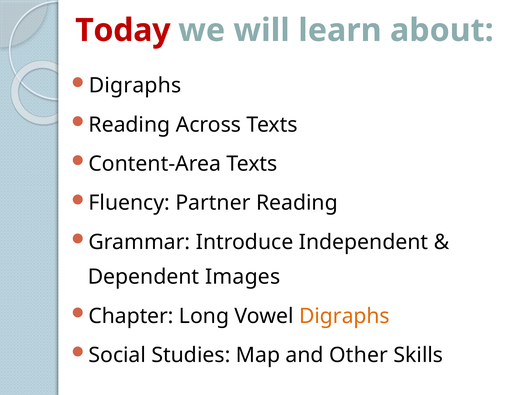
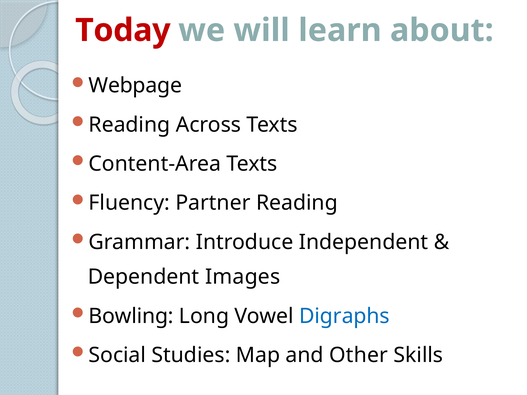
Digraphs at (135, 86): Digraphs -> Webpage
Chapter: Chapter -> Bowling
Digraphs at (344, 316) colour: orange -> blue
